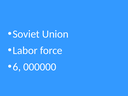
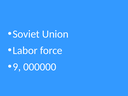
6: 6 -> 9
